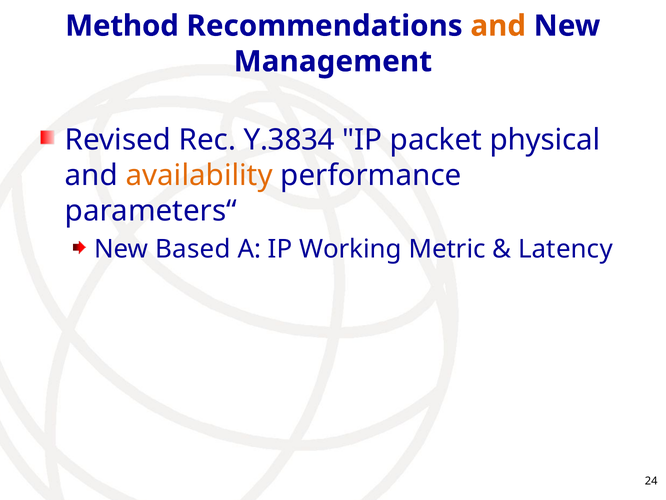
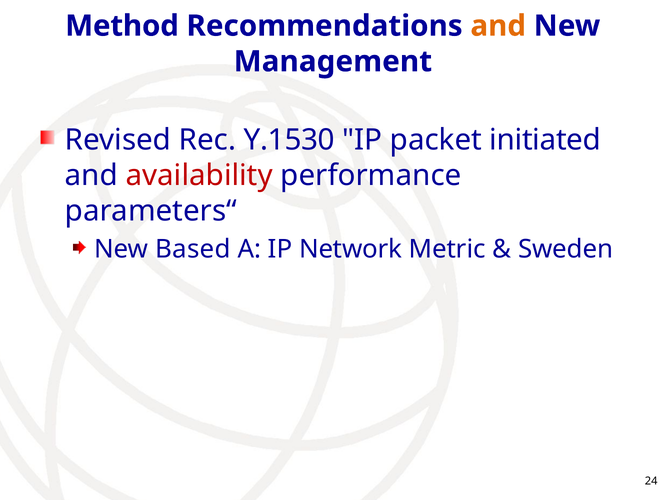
Y.3834: Y.3834 -> Y.1530
physical: physical -> initiated
availability colour: orange -> red
Working: Working -> Network
Latency: Latency -> Sweden
